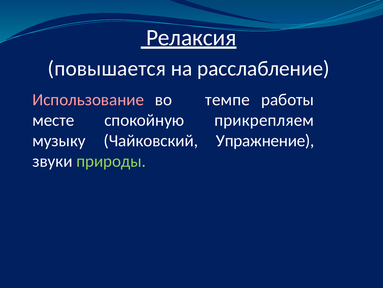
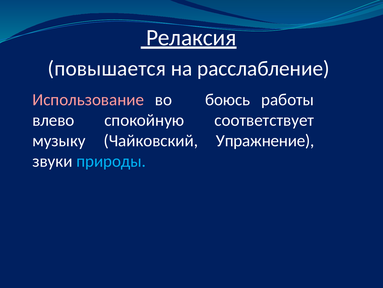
темпе: темпе -> боюсь
месте: месте -> влево
прикрепляем: прикрепляем -> соответствует
природы colour: light green -> light blue
